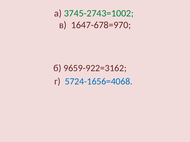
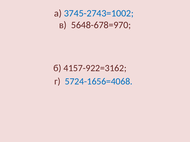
3745-2743=1002 colour: green -> blue
1647-678=970: 1647-678=970 -> 5648-678=970
9659-922=3162: 9659-922=3162 -> 4157-922=3162
